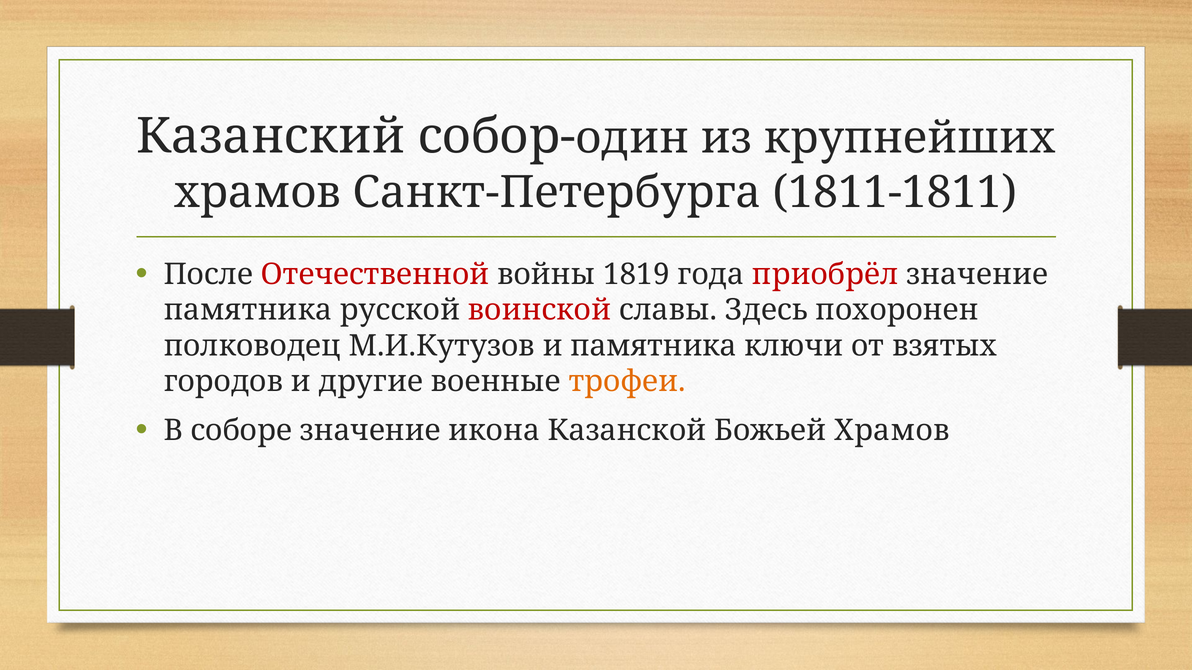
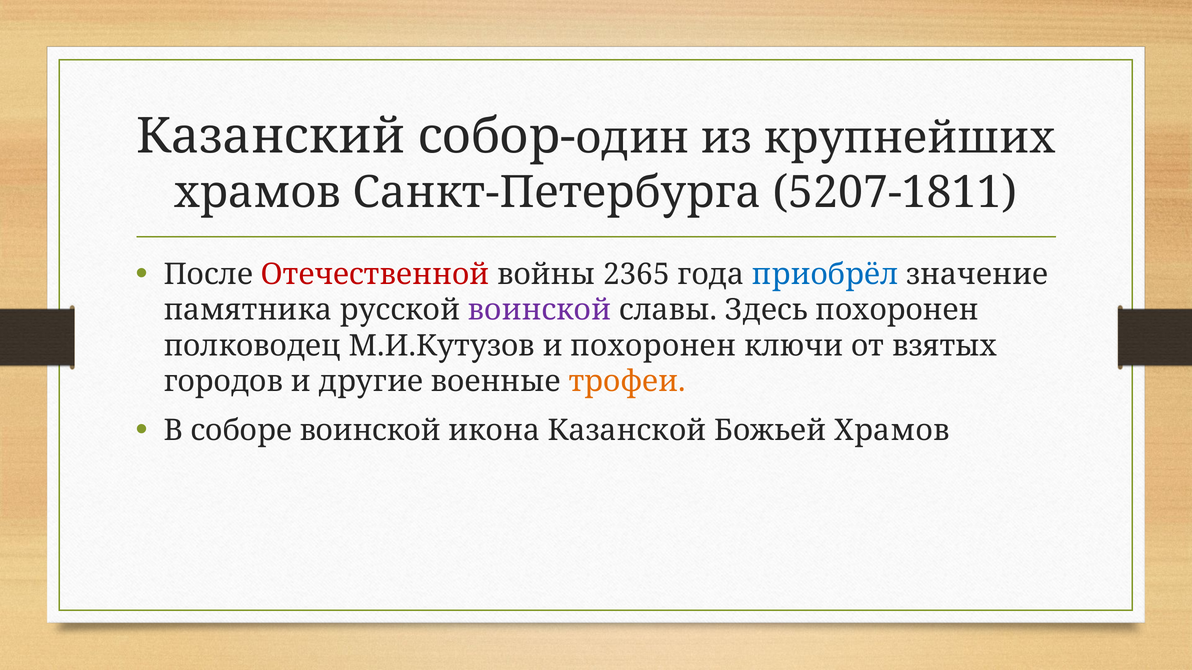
1811-1811: 1811-1811 -> 5207-1811
1819: 1819 -> 2365
приобрёл colour: red -> blue
воинской at (540, 310) colour: red -> purple
и памятника: памятника -> похоронен
соборе значение: значение -> воинской
